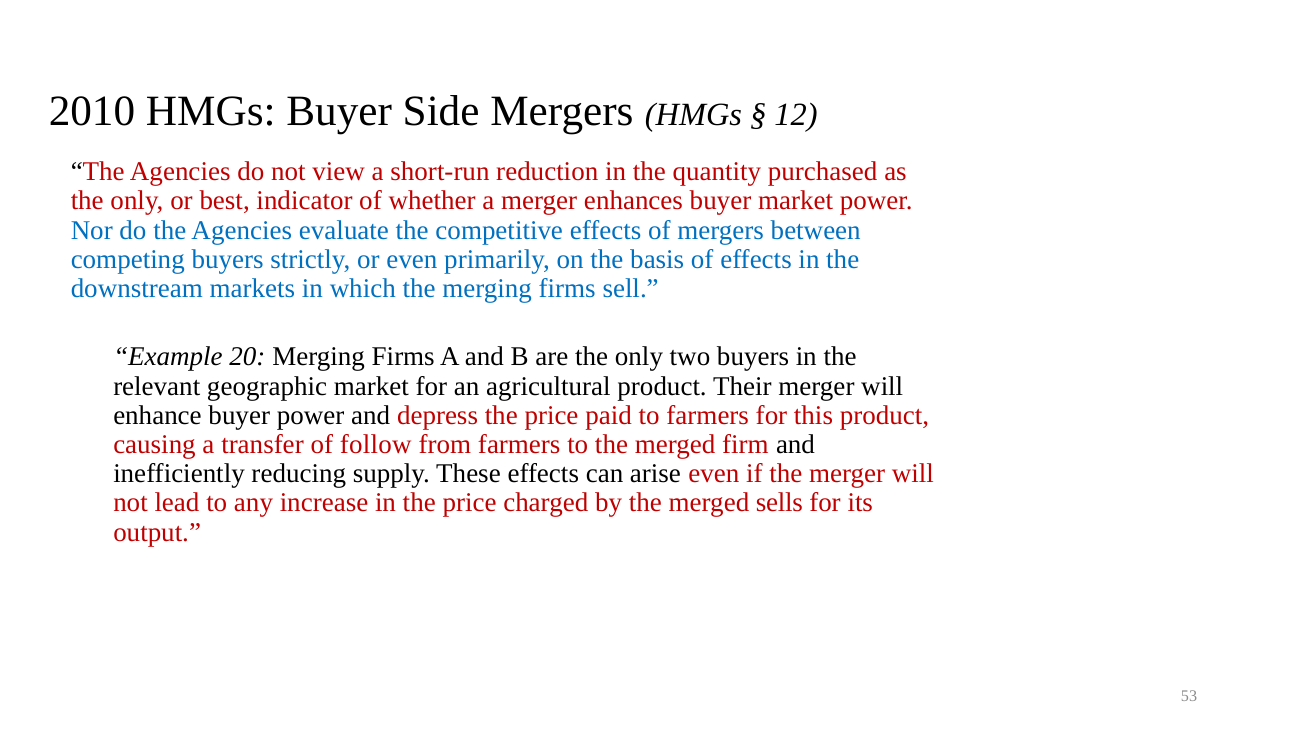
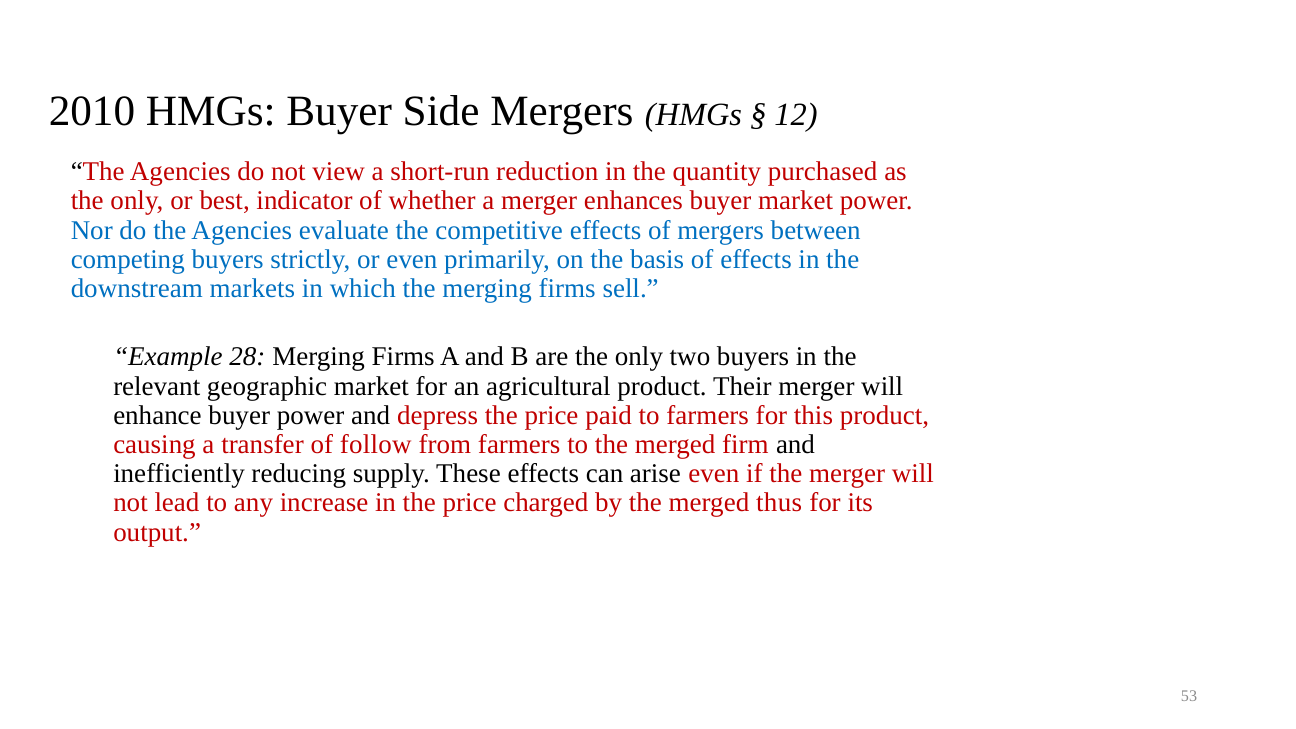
20: 20 -> 28
sells: sells -> thus
